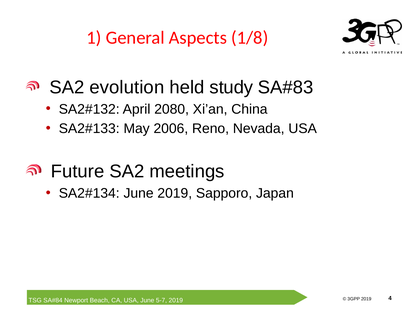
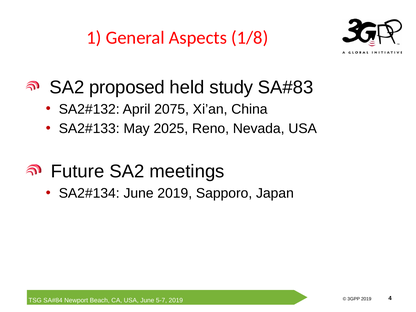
evolution: evolution -> proposed
2080: 2080 -> 2075
2006: 2006 -> 2025
